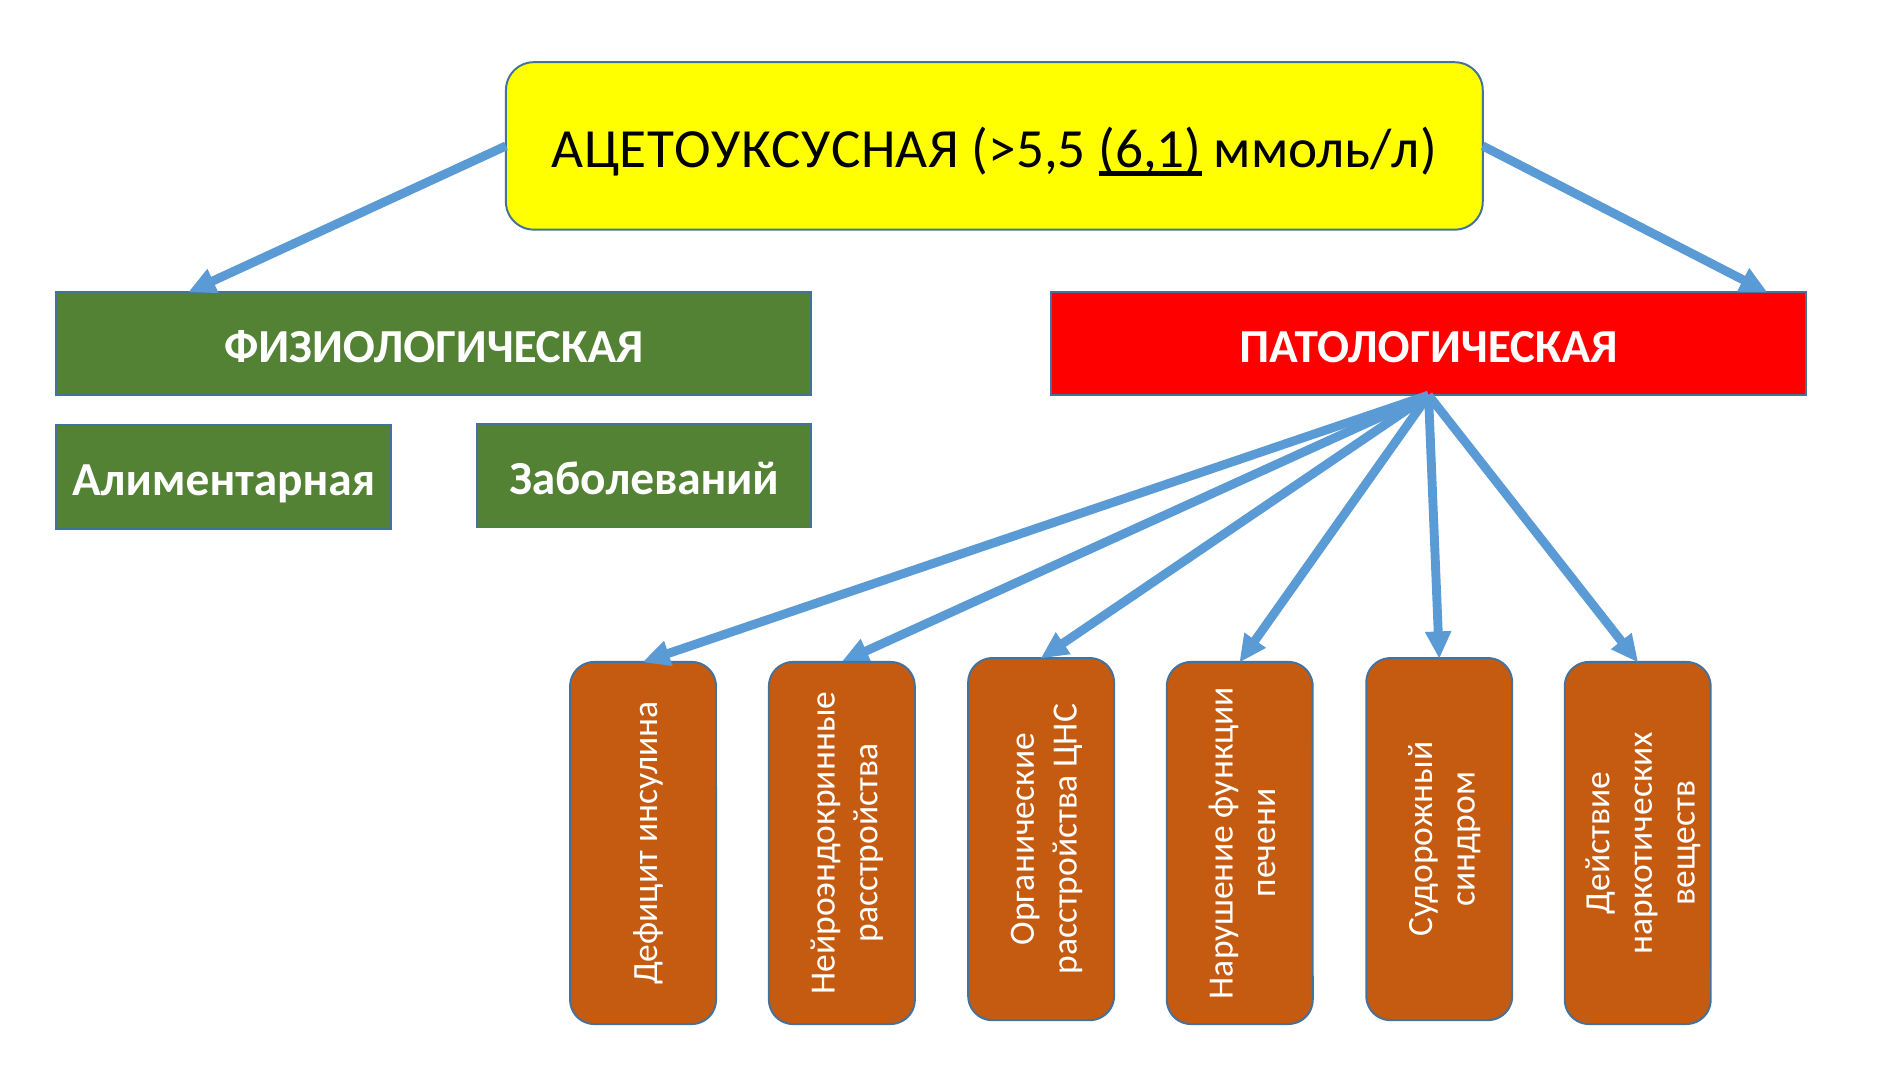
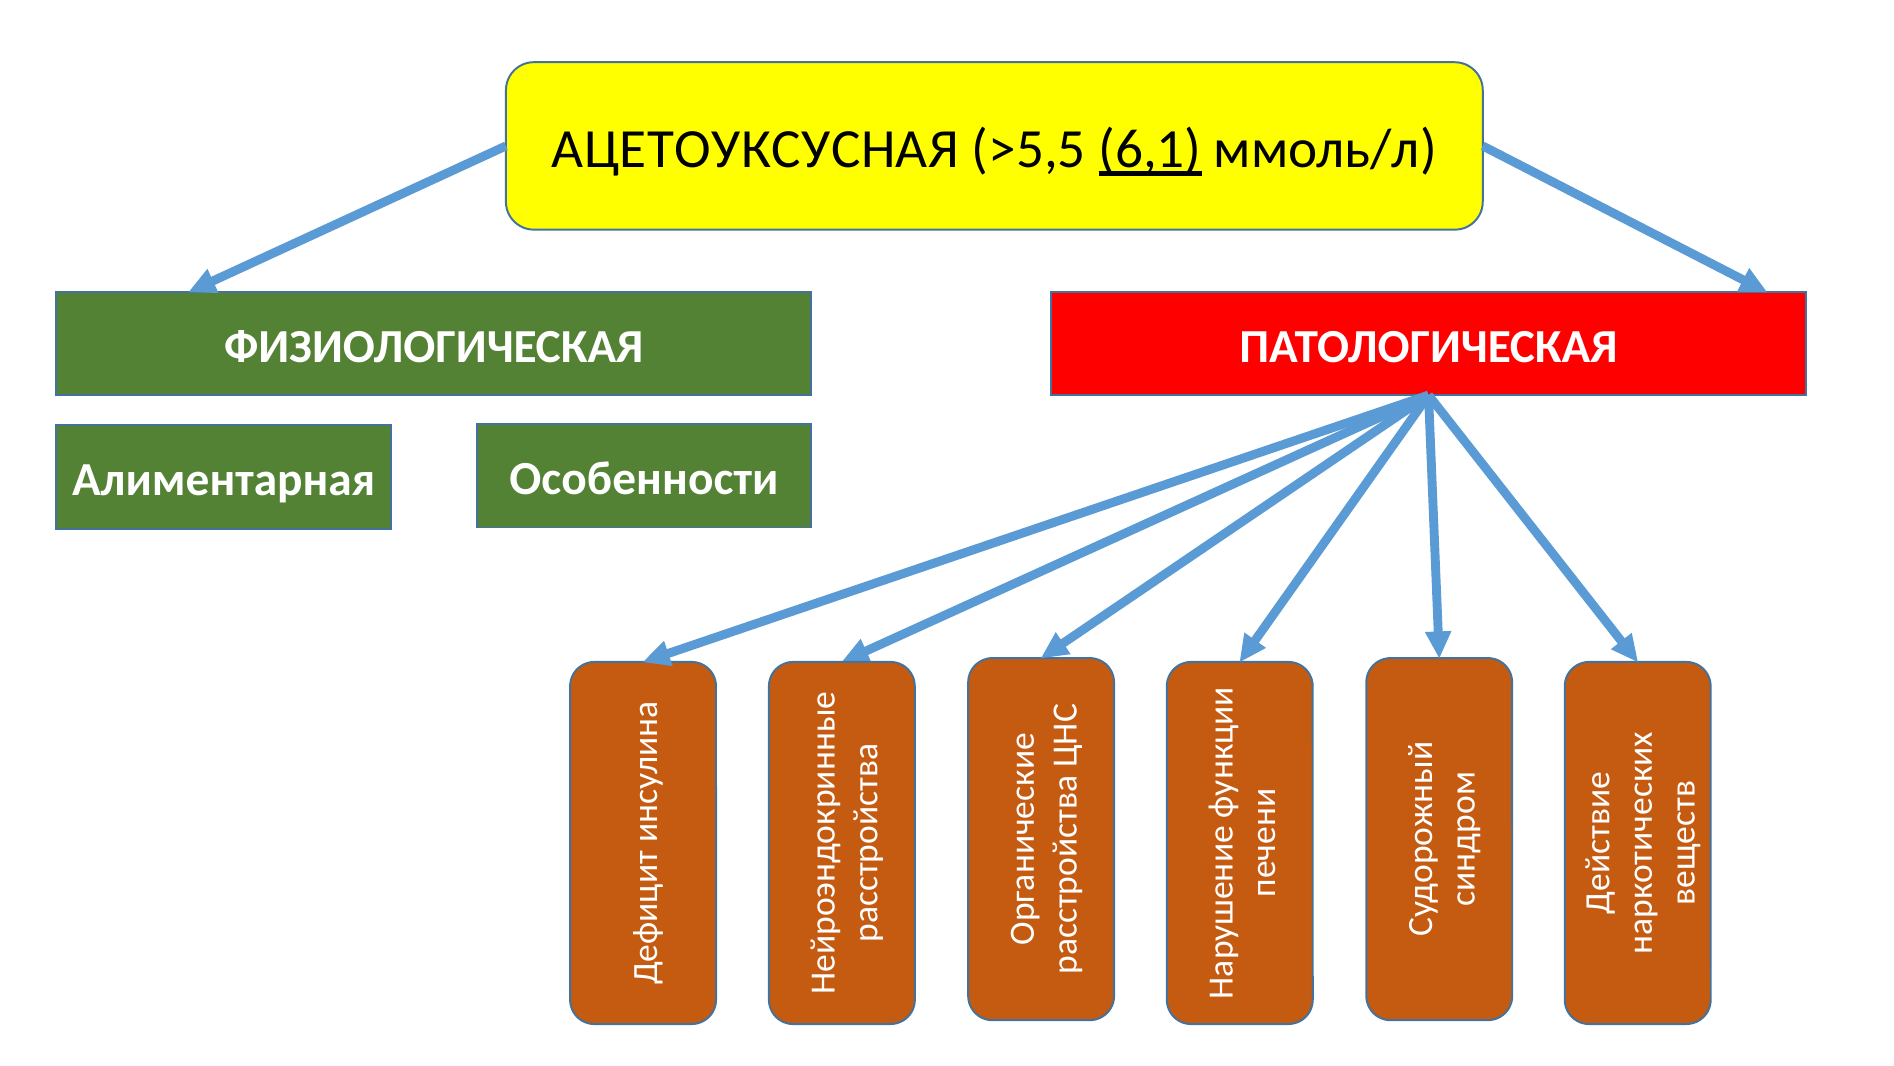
Заболеваний: Заболеваний -> Особенности
